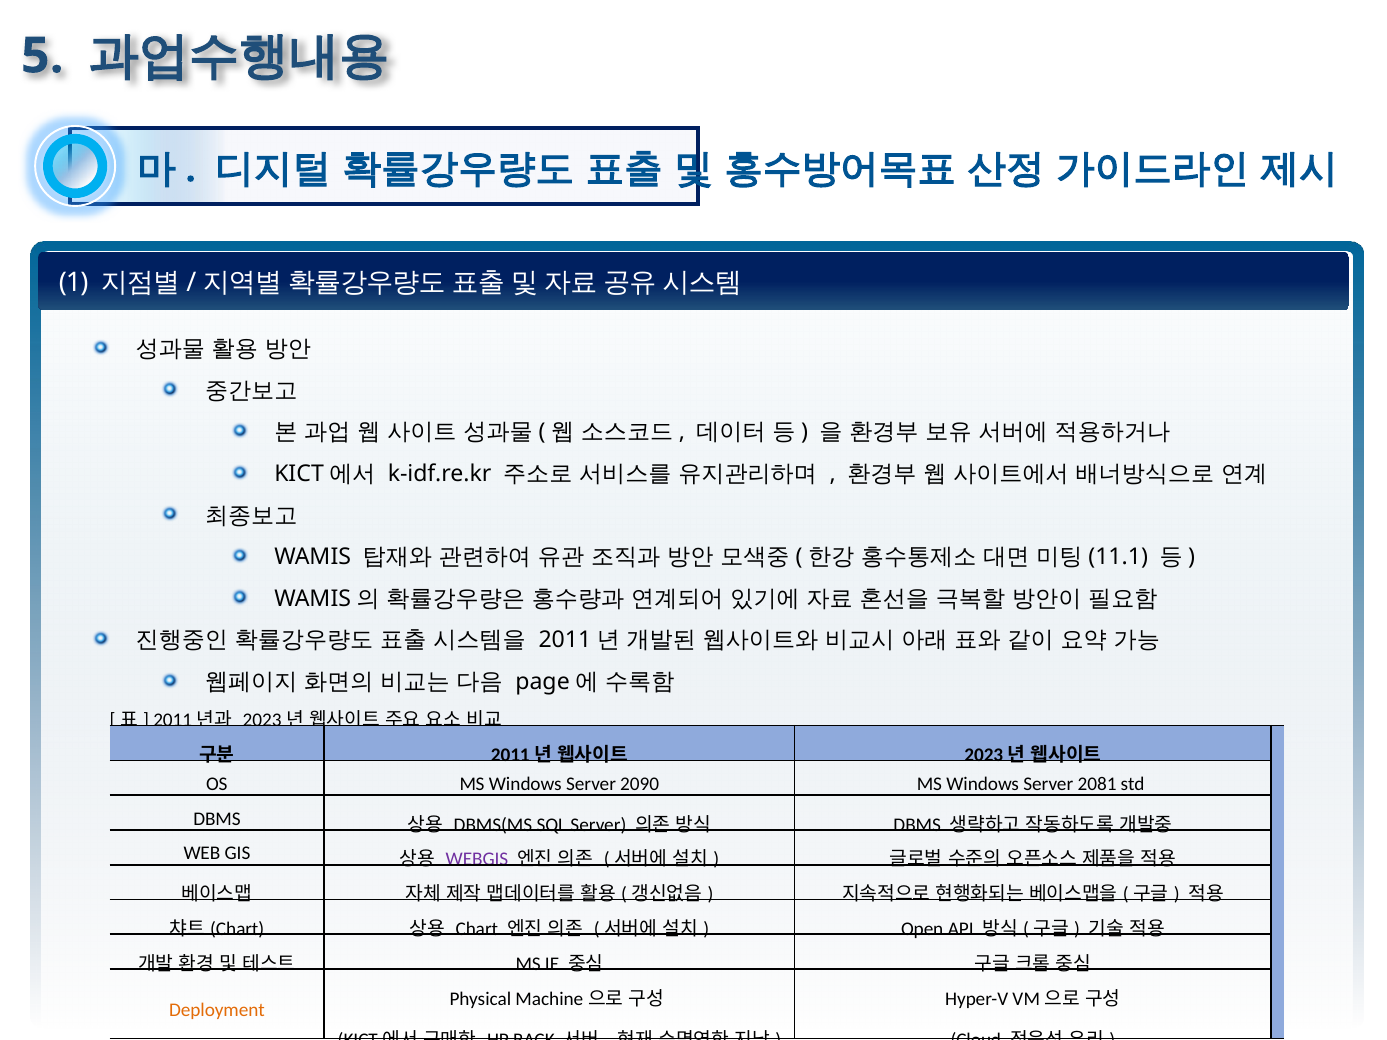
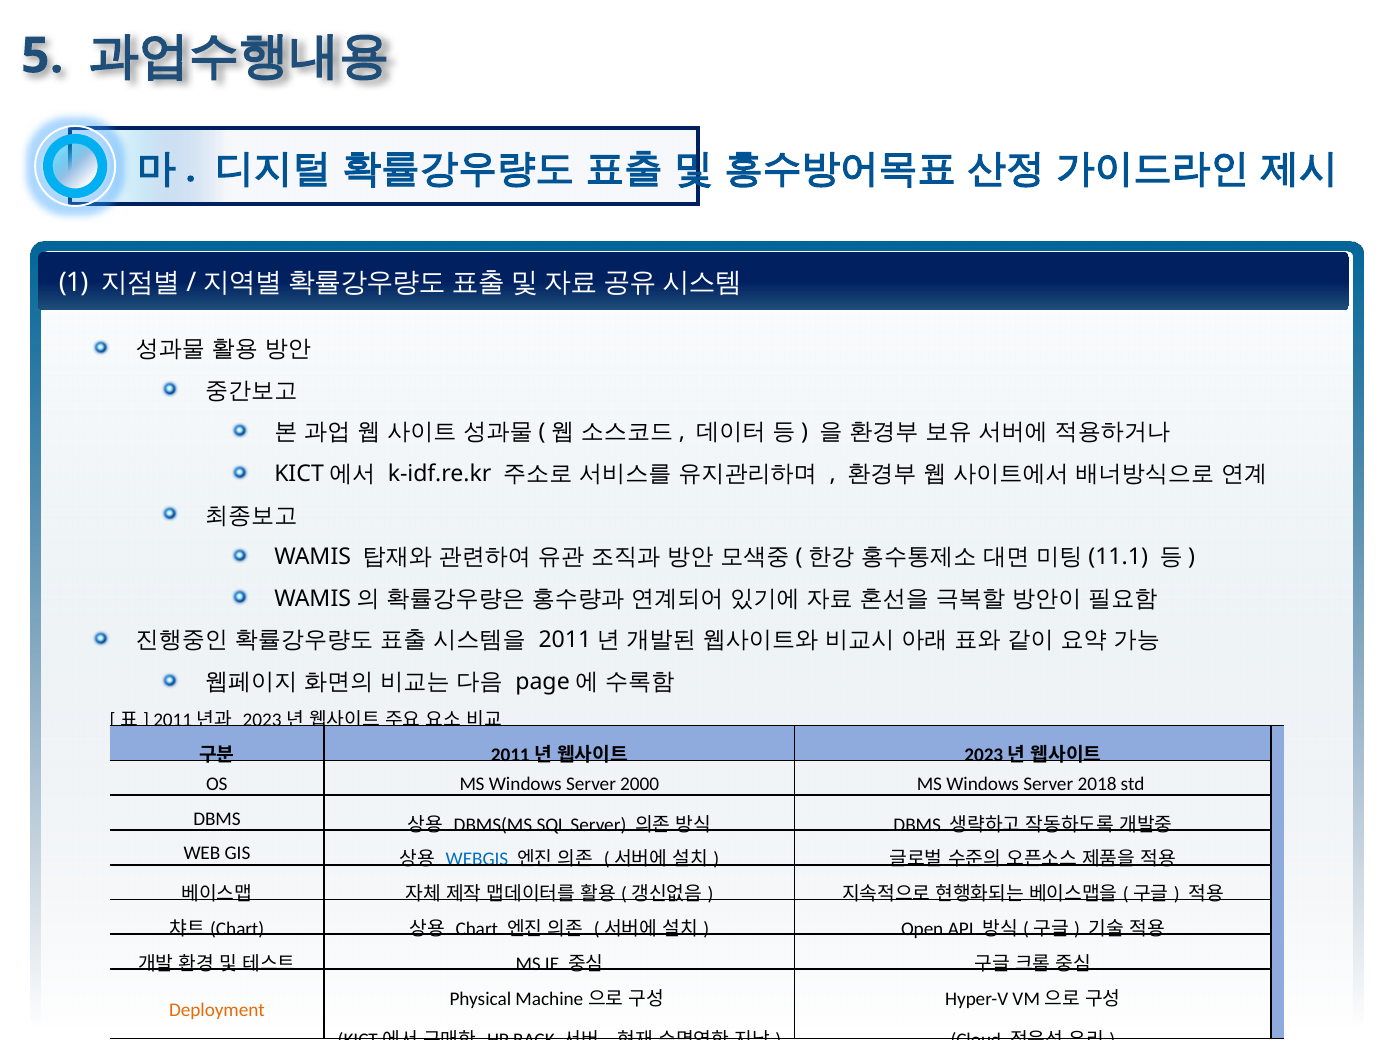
2090: 2090 -> 2000
2081: 2081 -> 2018
WEBGIS colour: purple -> blue
